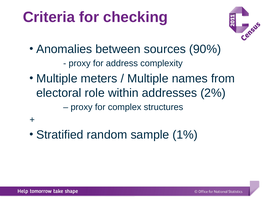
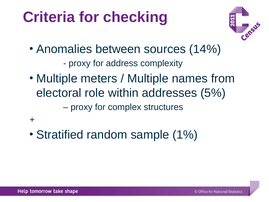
90%: 90% -> 14%
2%: 2% -> 5%
